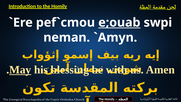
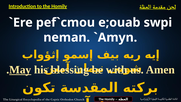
e;ouab underline: present -> none
